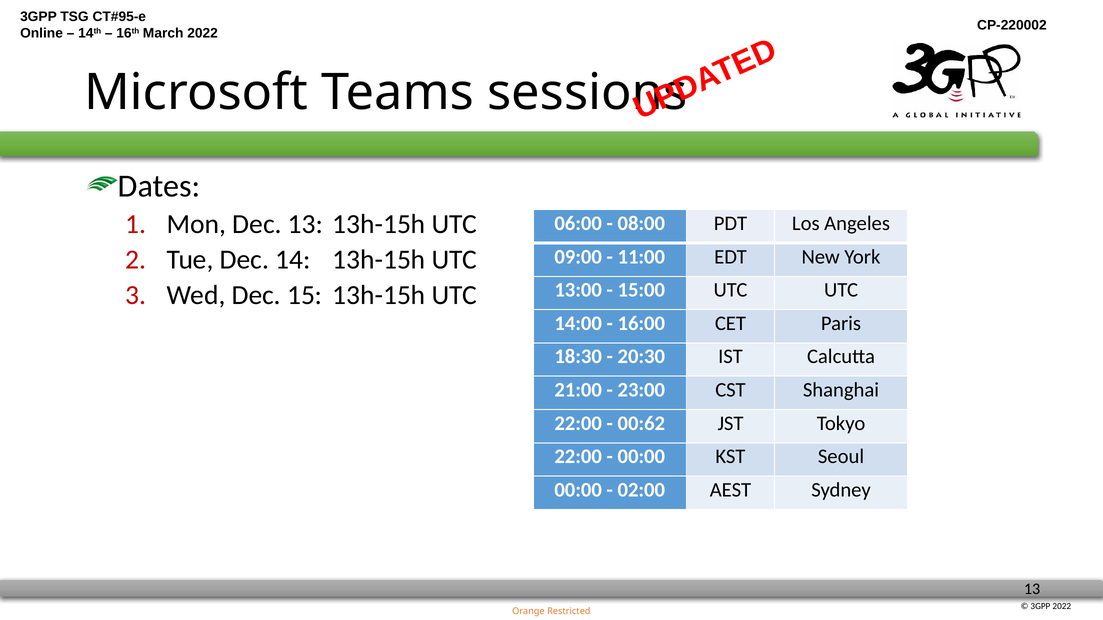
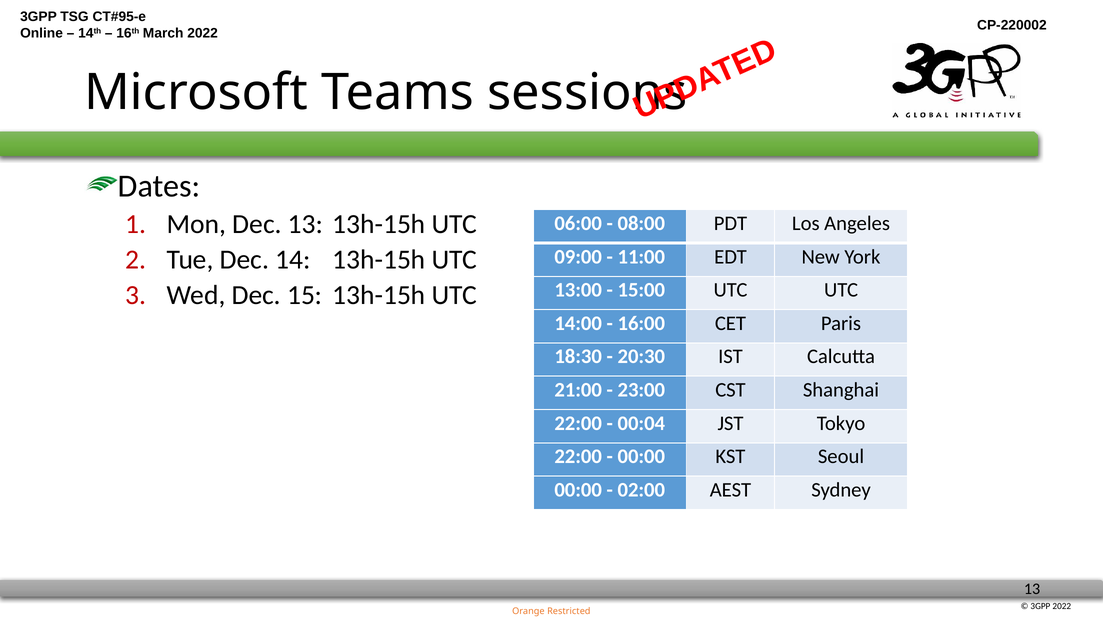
00:62: 00:62 -> 00:04
